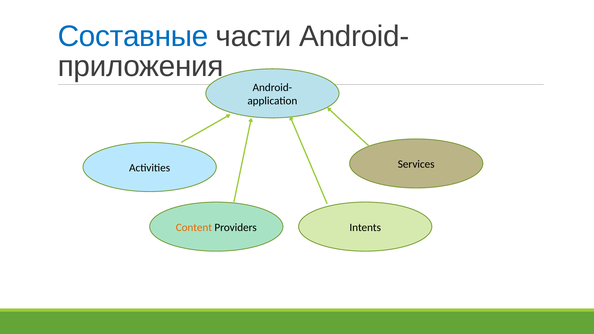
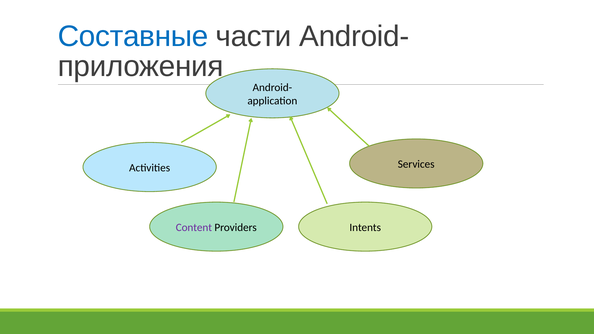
Content colour: orange -> purple
